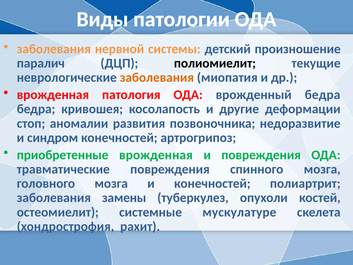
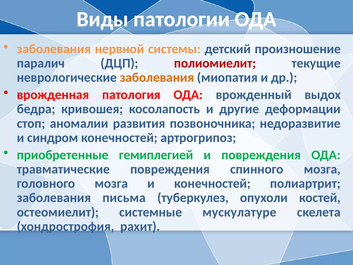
полиомиелит colour: black -> red
врожденный бедра: бедра -> выдох
приобретенные врожденная: врожденная -> гемиплегией
замены: замены -> письма
